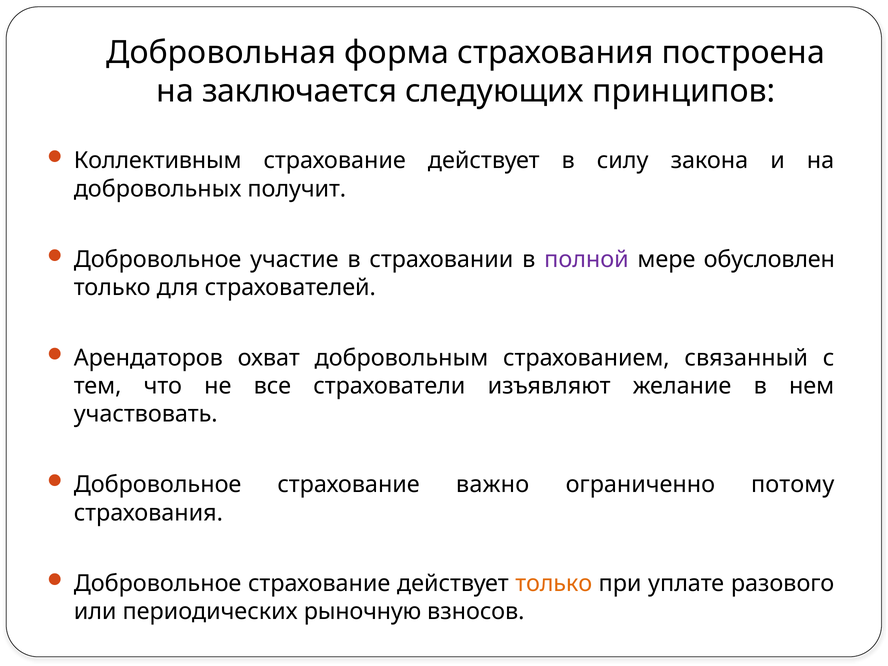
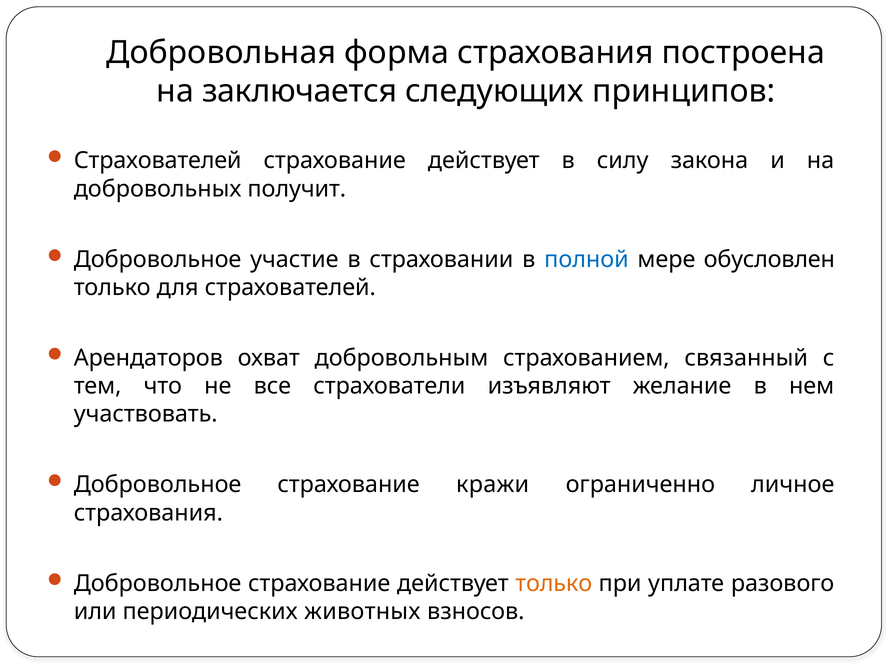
Коллективным at (158, 161): Коллективным -> Страхователей
полной colour: purple -> blue
важно: важно -> кражи
потому: потому -> личное
рыночную: рыночную -> животных
